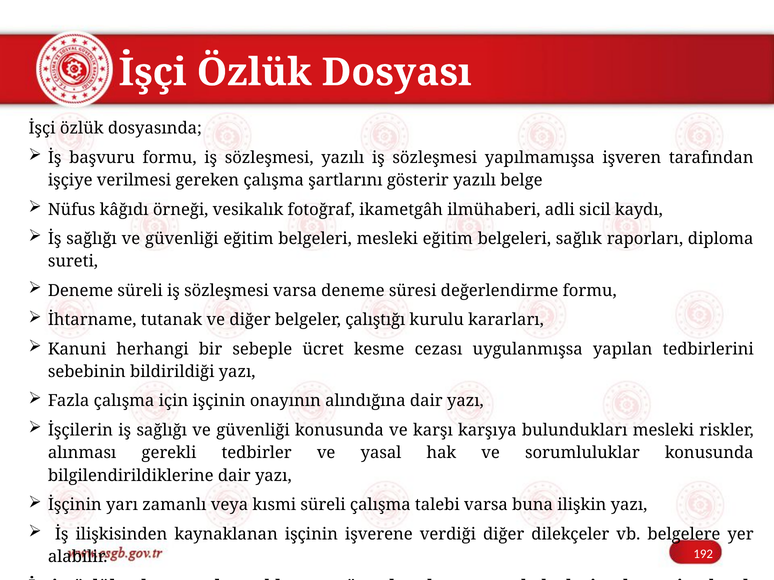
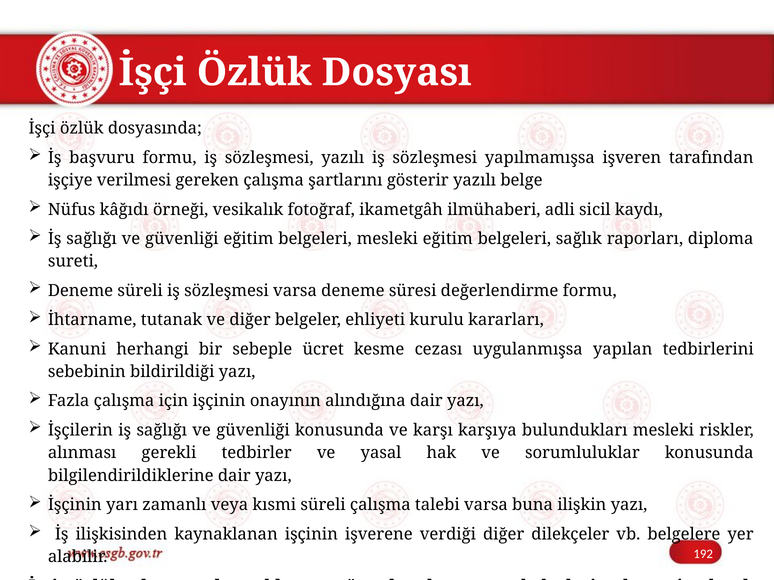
çalıştığı: çalıştığı -> ehliyeti
